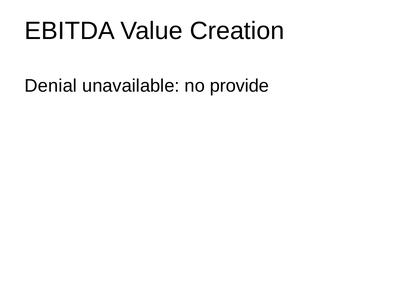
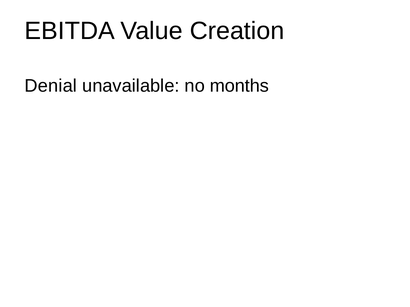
provide: provide -> months
